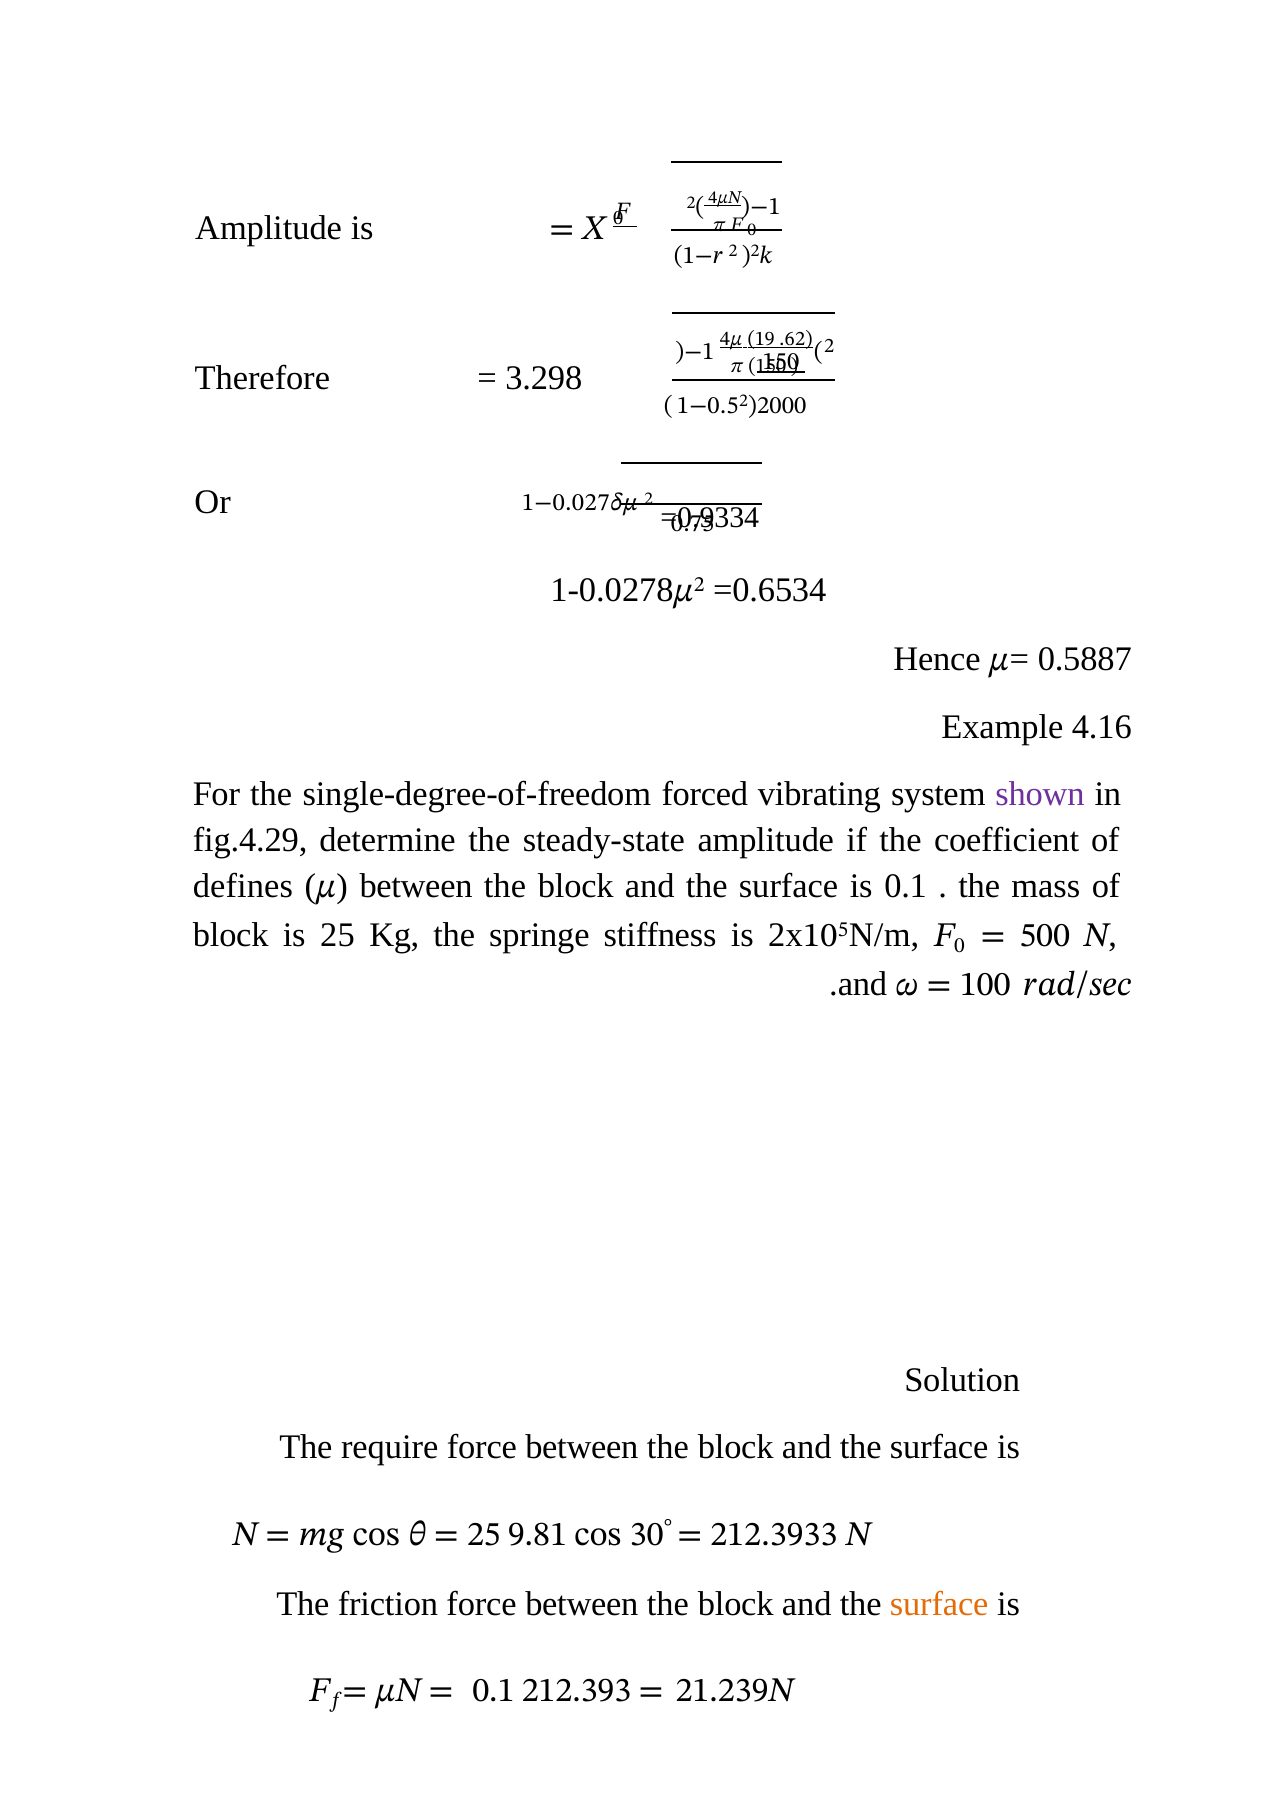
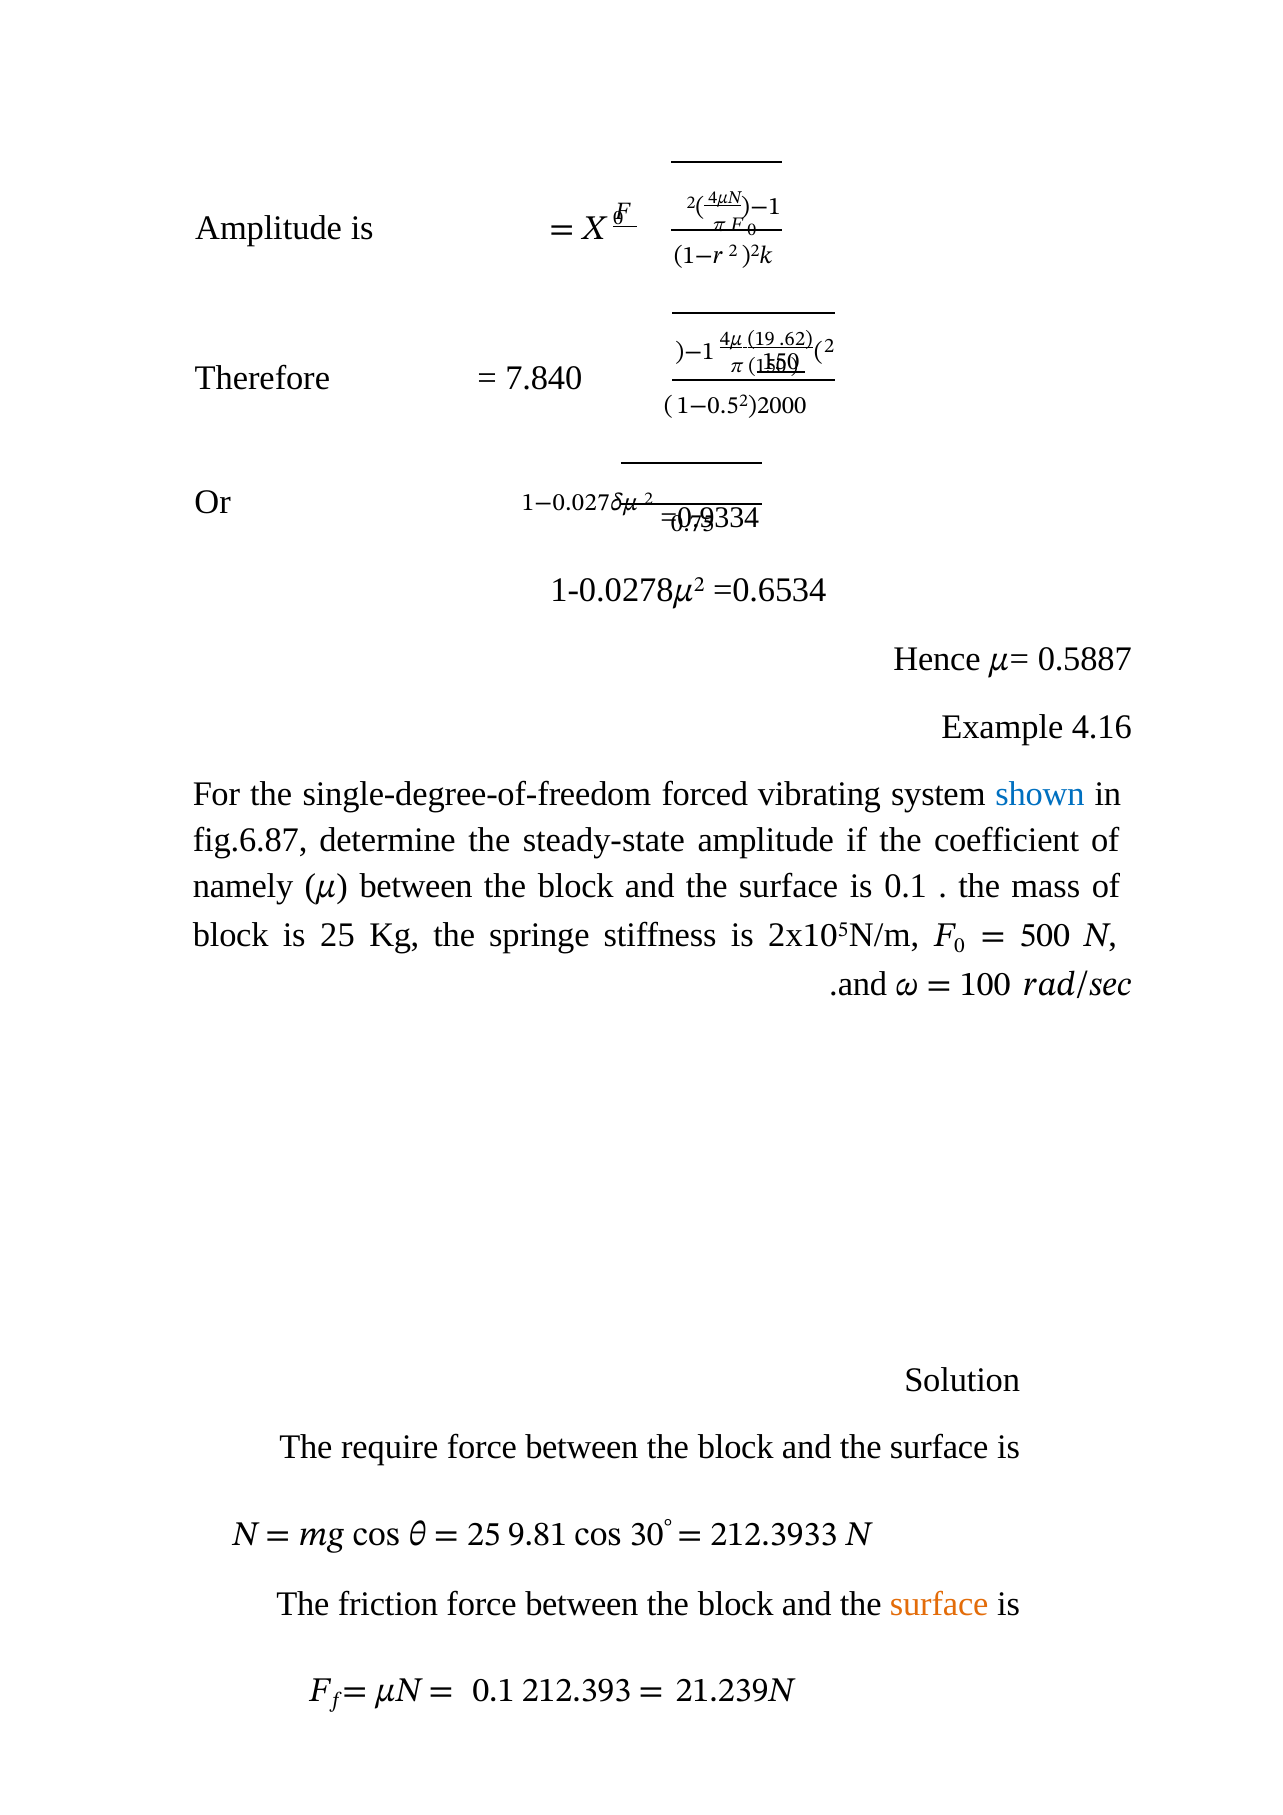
3.298: 3.298 -> 7.840
shown colour: purple -> blue
fig.4.29: fig.4.29 -> fig.6.87
defines: defines -> namely
